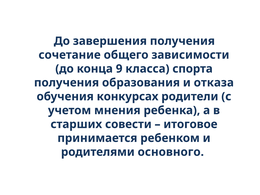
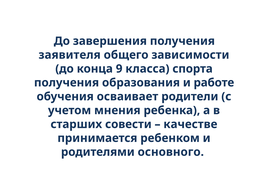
сочетание: сочетание -> заявителя
отказа: отказа -> работе
конкурсах: конкурсах -> осваивает
итоговое: итоговое -> качестве
